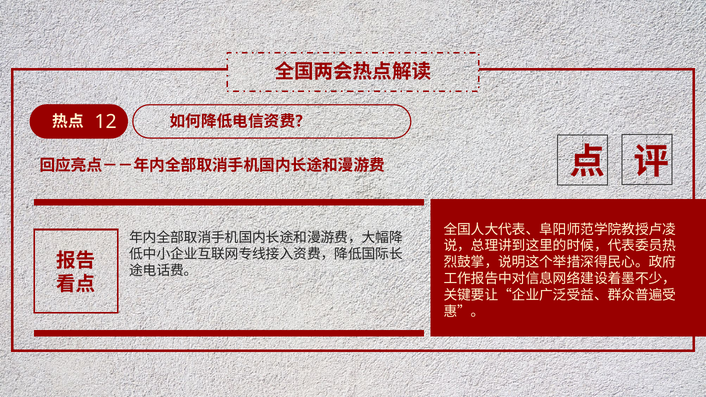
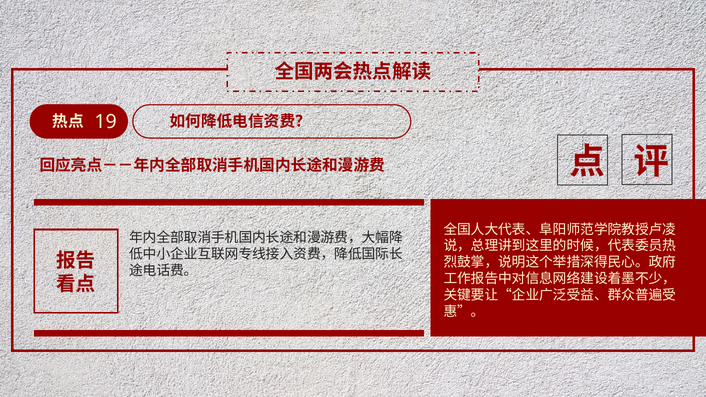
12: 12 -> 19
